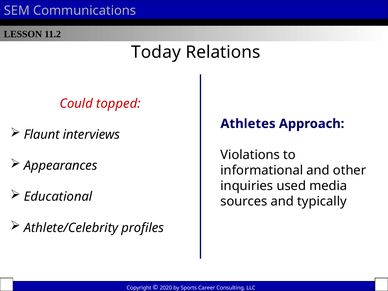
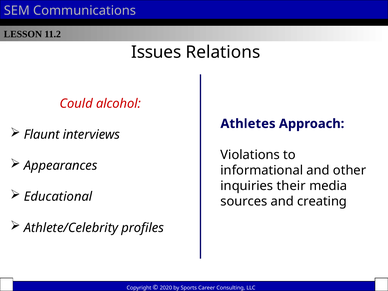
Today: Today -> Issues
topped: topped -> alcohol
used: used -> their
typically: typically -> creating
